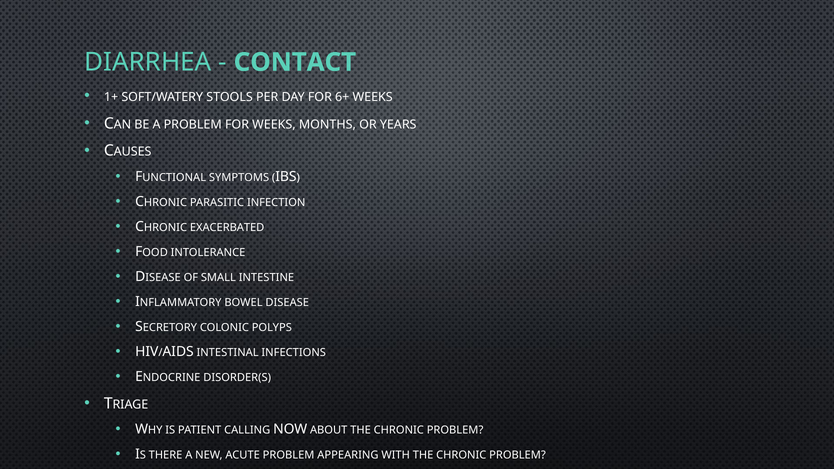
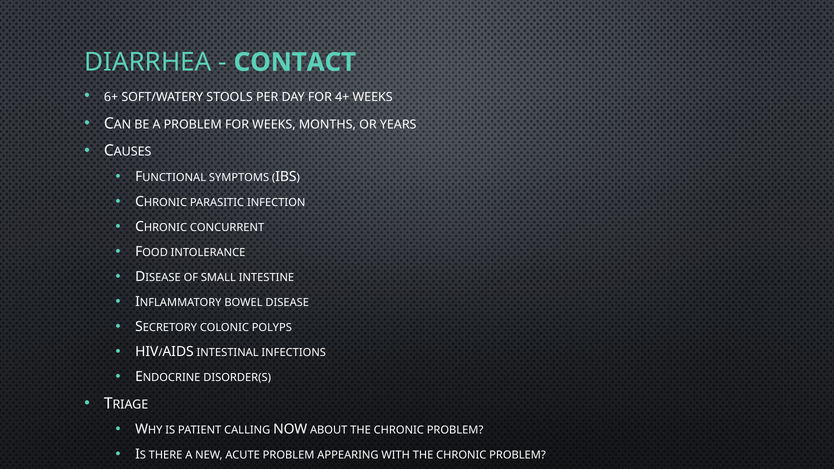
1+: 1+ -> 6+
6+: 6+ -> 4+
EXACERBATED: EXACERBATED -> CONCURRENT
